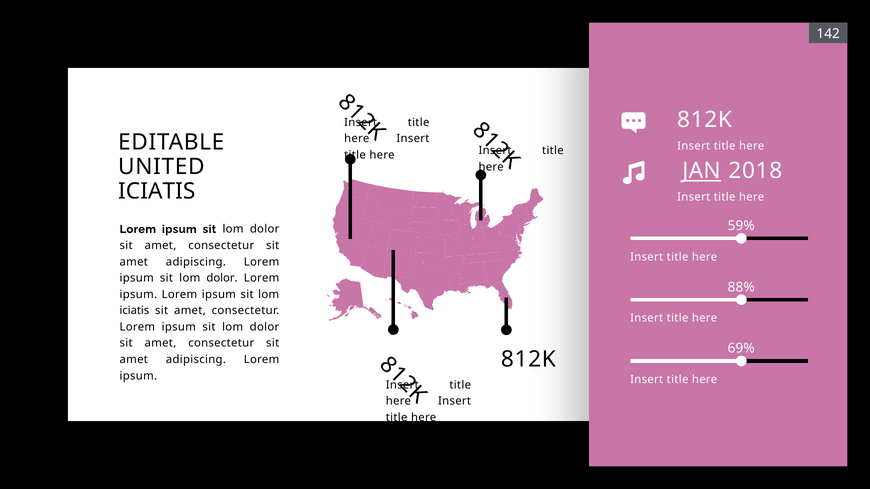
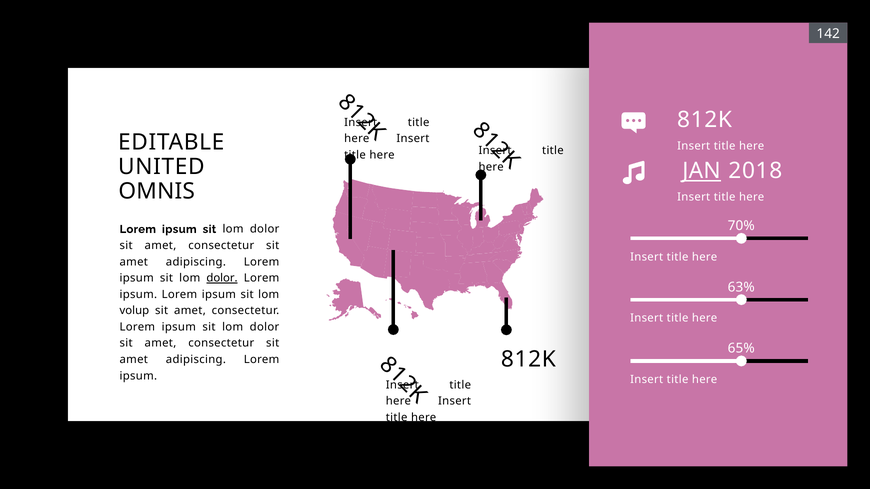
ICIATIS at (157, 191): ICIATIS -> OMNIS
59%: 59% -> 70%
dolor at (222, 278) underline: none -> present
88%: 88% -> 63%
iciatis at (134, 311): iciatis -> volup
69%: 69% -> 65%
